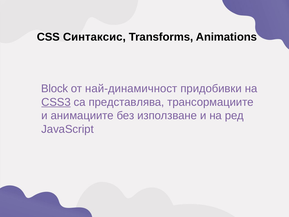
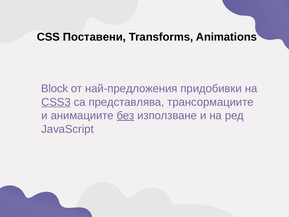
Синтаксис: Синтаксис -> Поставени
най-динамичност: най-динамичност -> най-предложения
без underline: none -> present
